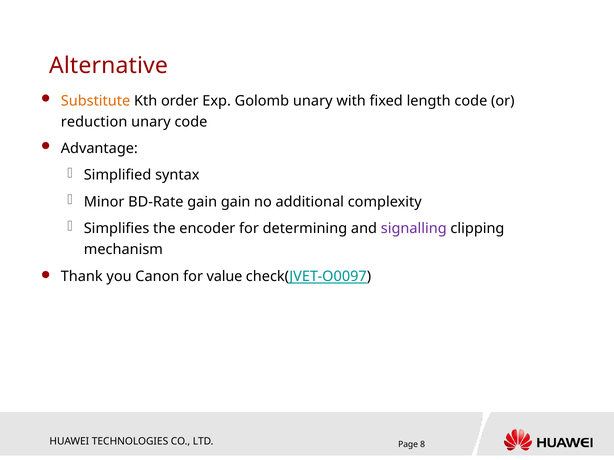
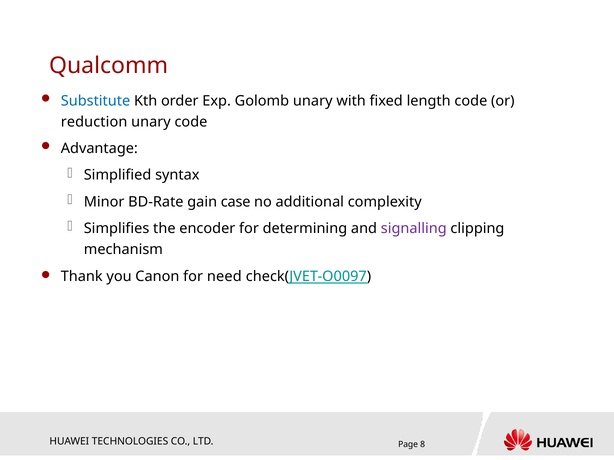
Alternative: Alternative -> Qualcomm
Substitute colour: orange -> blue
gain gain: gain -> case
value: value -> need
